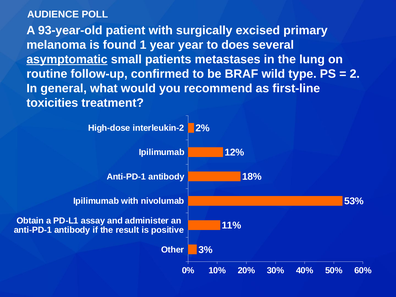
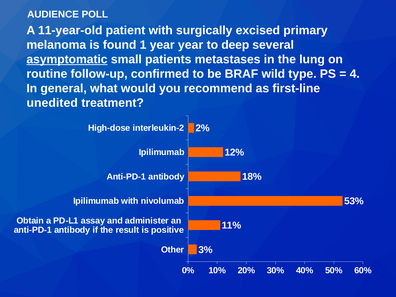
93-year-old: 93-year-old -> 11-year-old
does: does -> deep
2: 2 -> 4
toxicities: toxicities -> unedited
